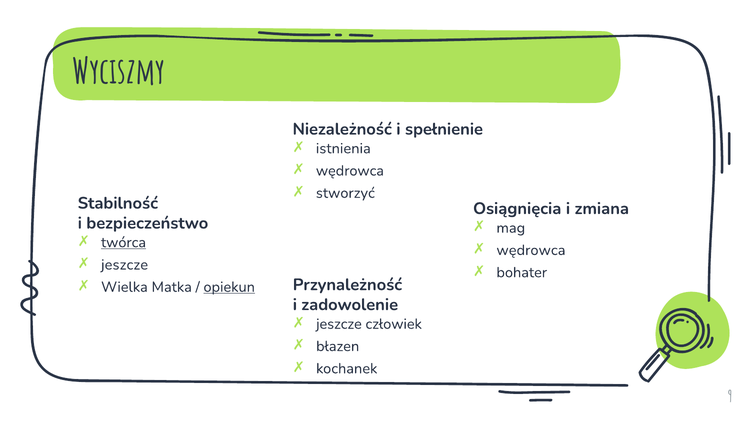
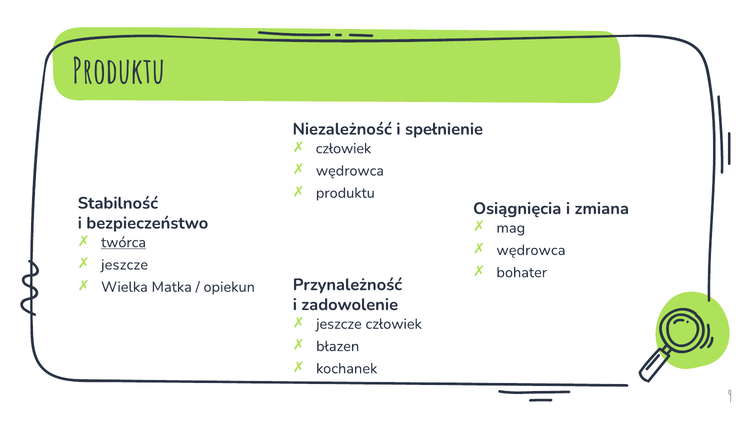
Wyciszmy at (119, 72): Wyciszmy -> Produktu
istnienia at (343, 148): istnienia -> człowiek
stworzyć at (345, 193): stworzyć -> produktu
opiekun underline: present -> none
